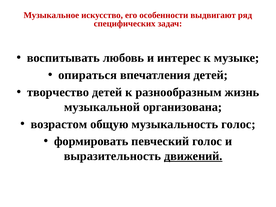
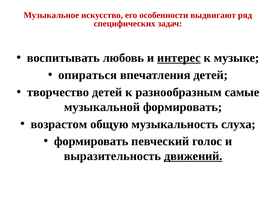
интерес underline: none -> present
жизнь: жизнь -> самые
музыкальной организована: организована -> формировать
музыкальность голос: голос -> слуха
